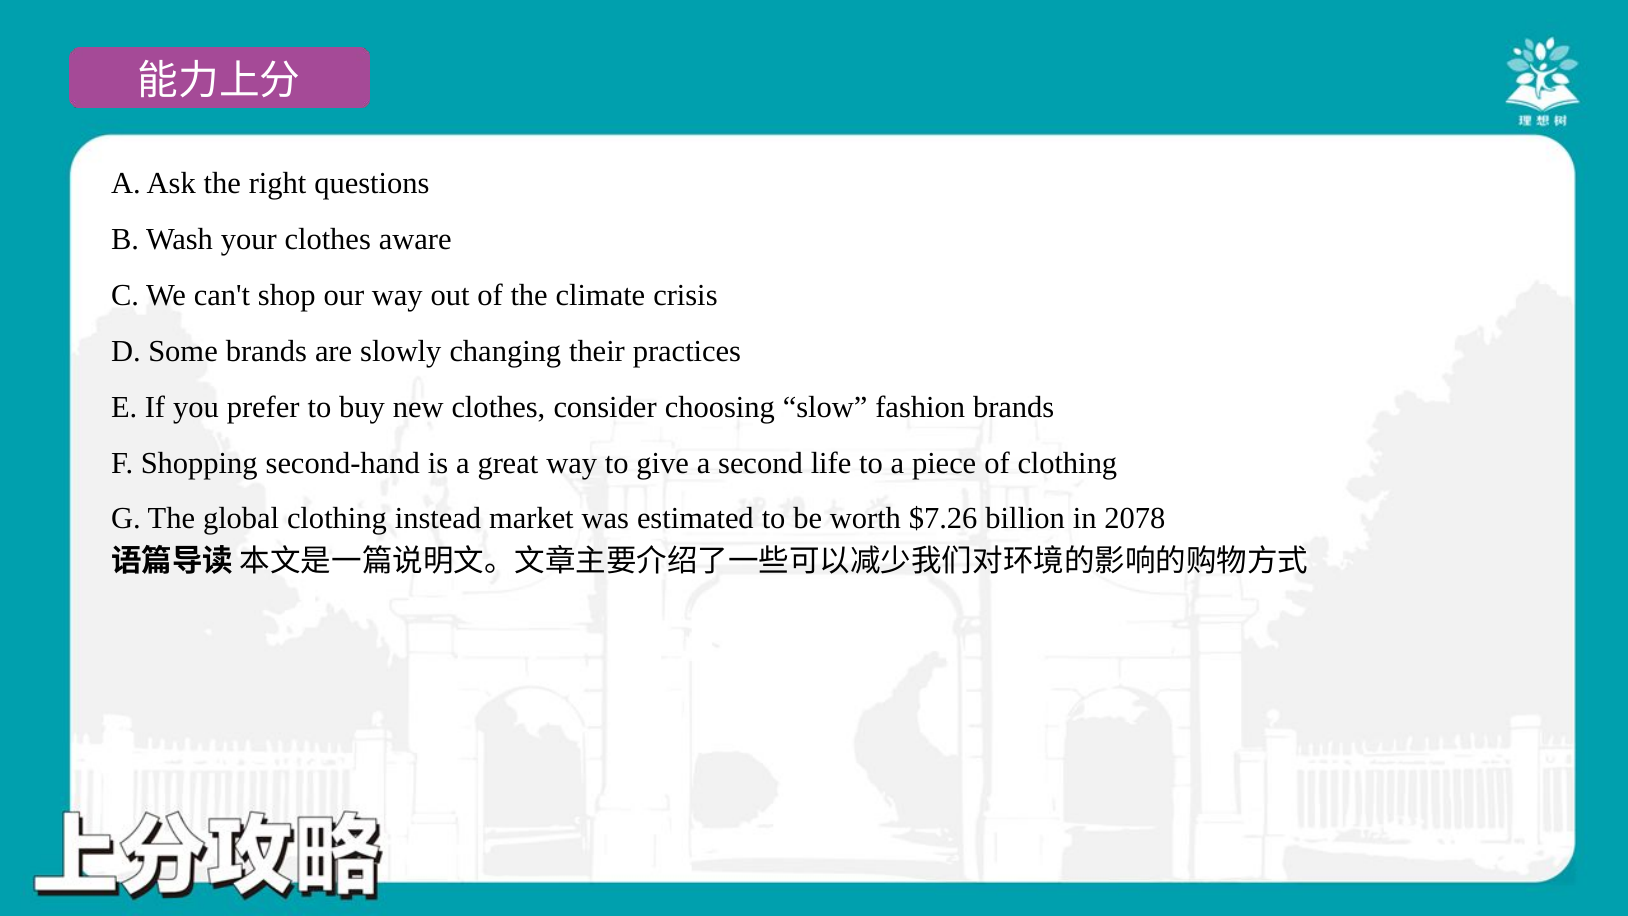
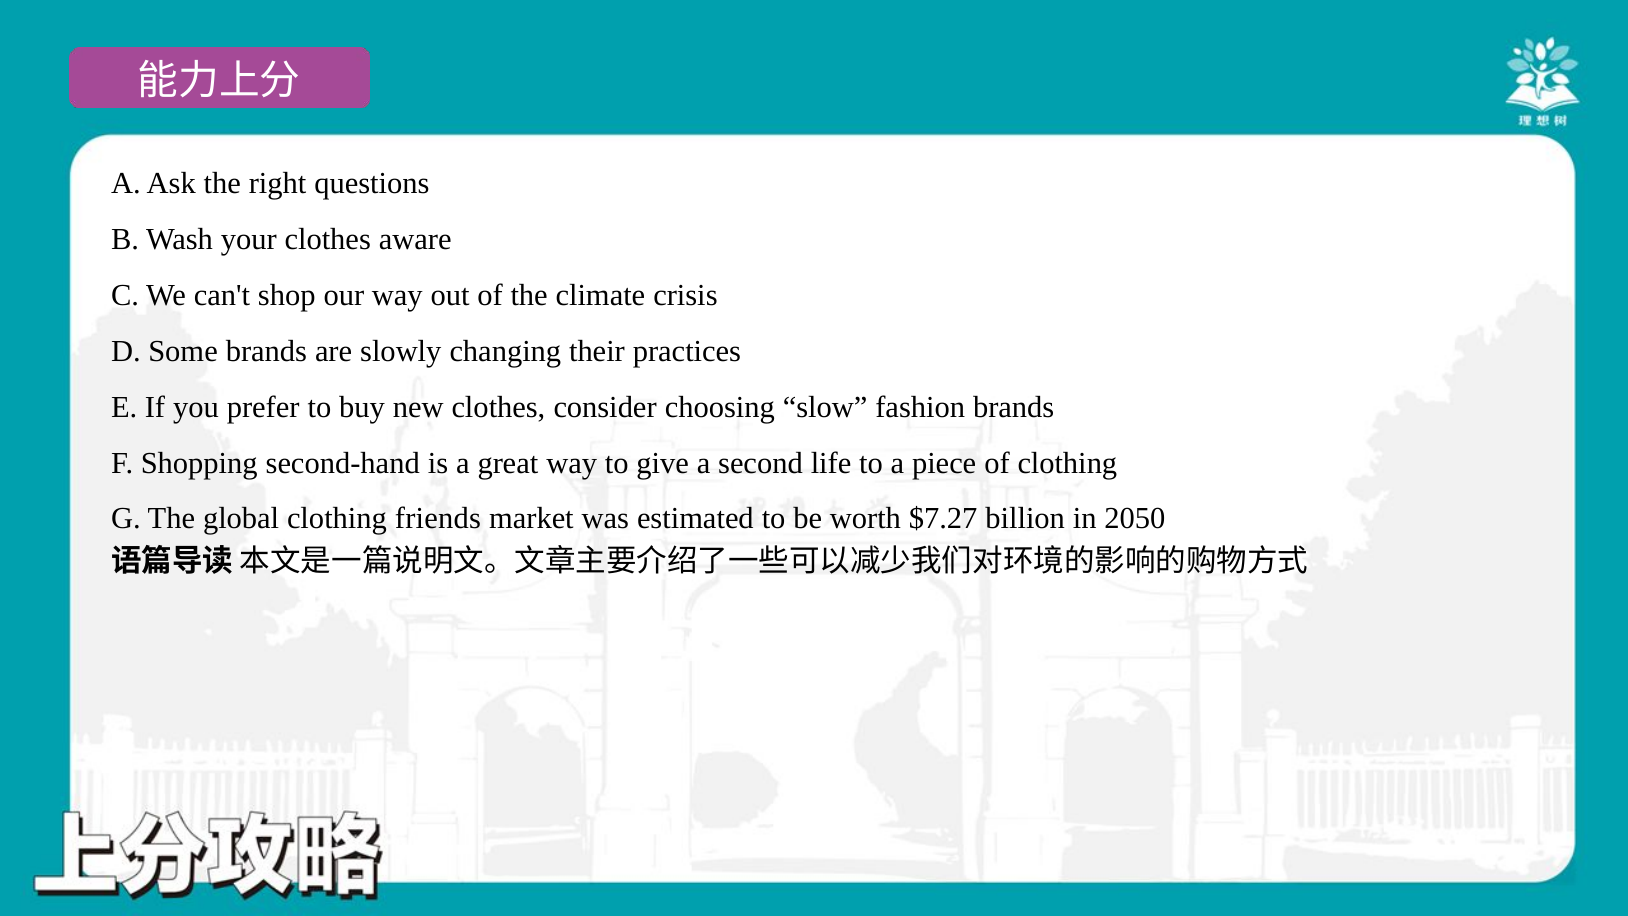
instead: instead -> friends
$7.26: $7.26 -> $7.27
2078: 2078 -> 2050
